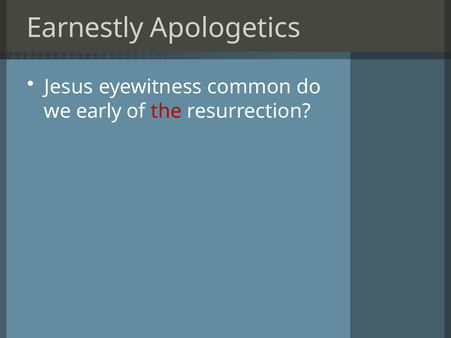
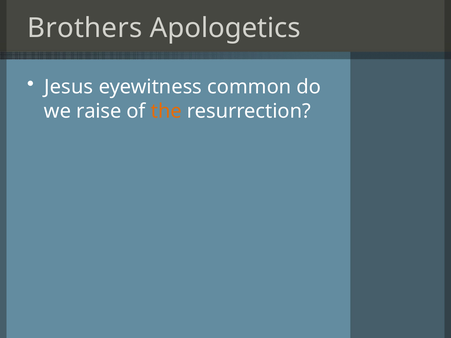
Earnestly: Earnestly -> Brothers
early: early -> raise
the colour: red -> orange
